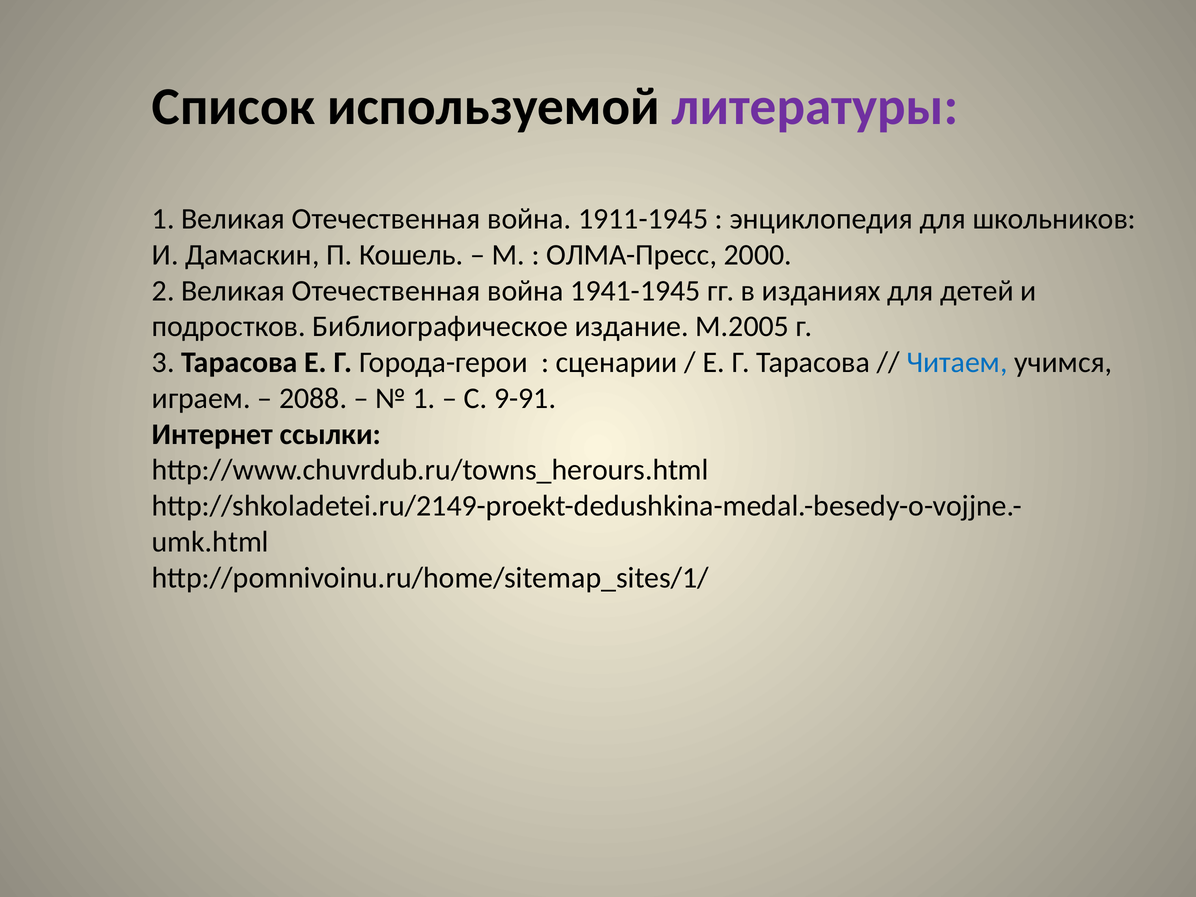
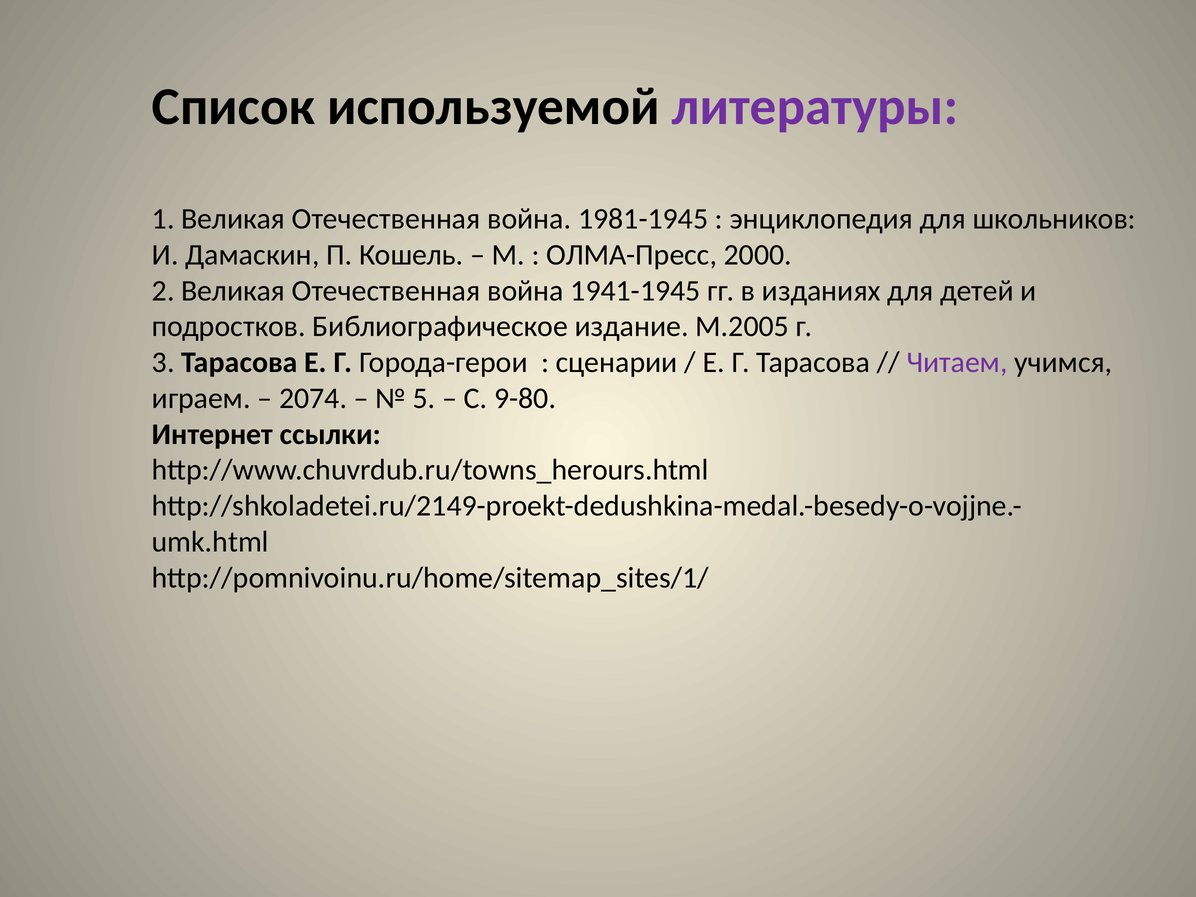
1911-1945: 1911-1945 -> 1981-1945
Читаем colour: blue -> purple
2088: 2088 -> 2074
1 at (424, 398): 1 -> 5
9-91: 9-91 -> 9-80
